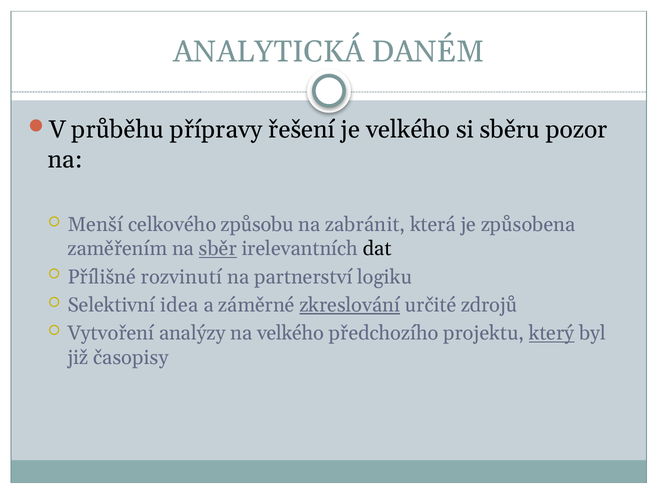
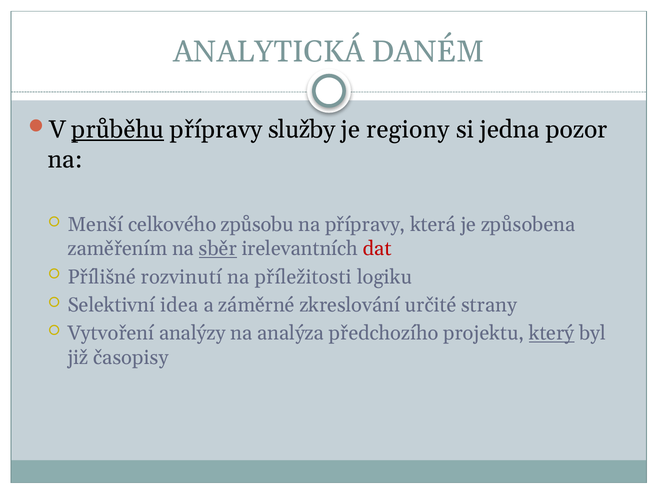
průběhu underline: none -> present
řešení: řešení -> služby
je velkého: velkého -> regiony
sběru: sběru -> jedna
na zabránit: zabránit -> přípravy
dat colour: black -> red
partnerství: partnerství -> příležitosti
zkreslování underline: present -> none
zdrojů: zdrojů -> strany
na velkého: velkého -> analýza
